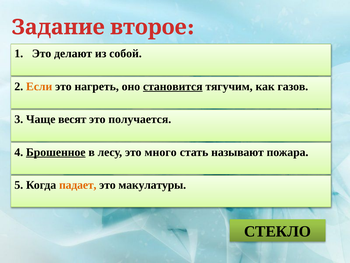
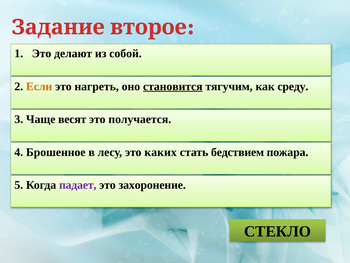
газов: газов -> среду
Брошенное underline: present -> none
много: много -> каких
называют: называют -> бедствием
падает colour: orange -> purple
макулатуры: макулатуры -> захоронение
